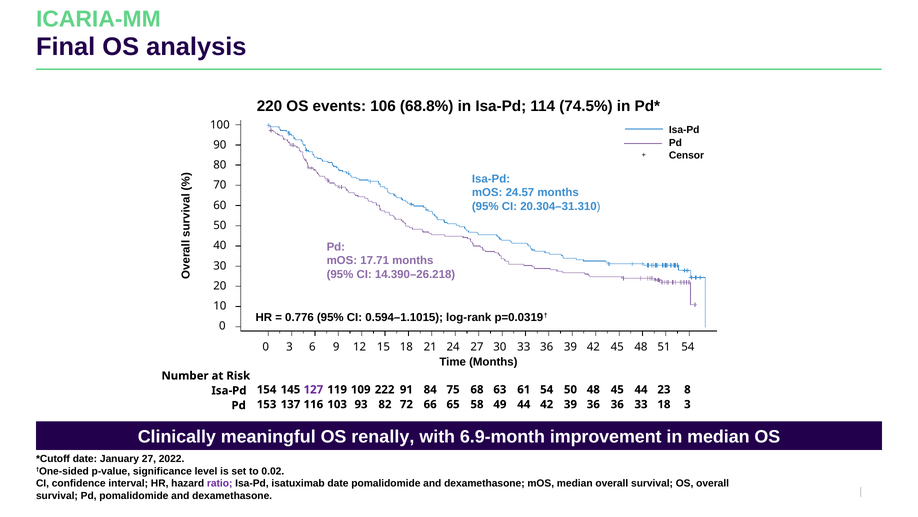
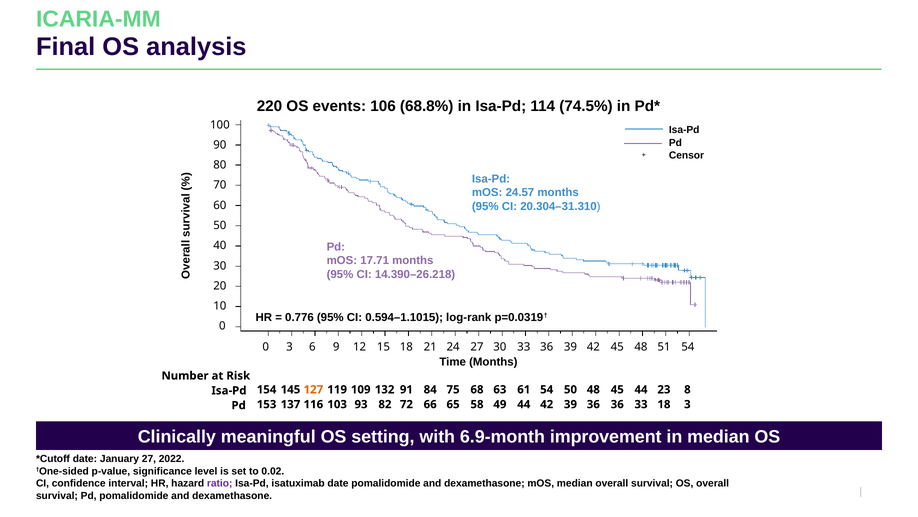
127 colour: purple -> orange
222: 222 -> 132
renally: renally -> setting
